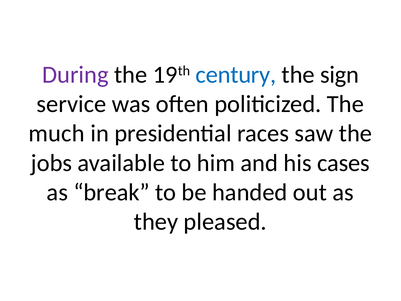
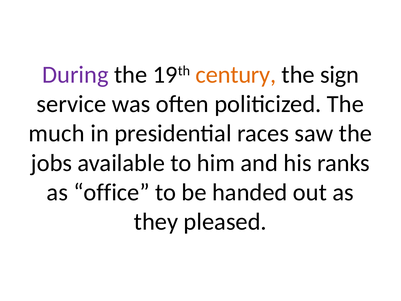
century colour: blue -> orange
cases: cases -> ranks
break: break -> office
